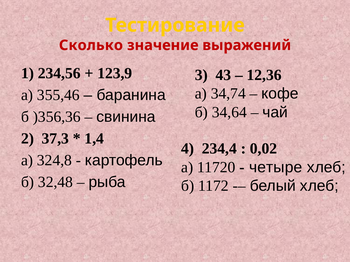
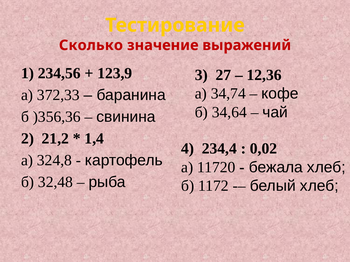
43: 43 -> 27
355,46: 355,46 -> 372,33
37,3: 37,3 -> 21,2
четыре: четыре -> бежала
